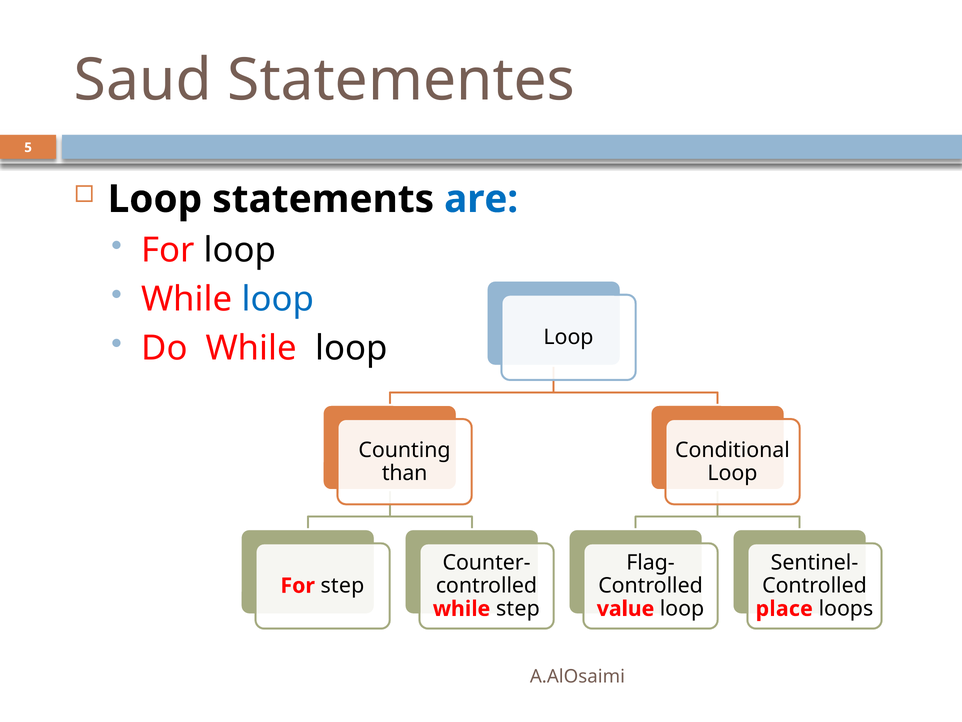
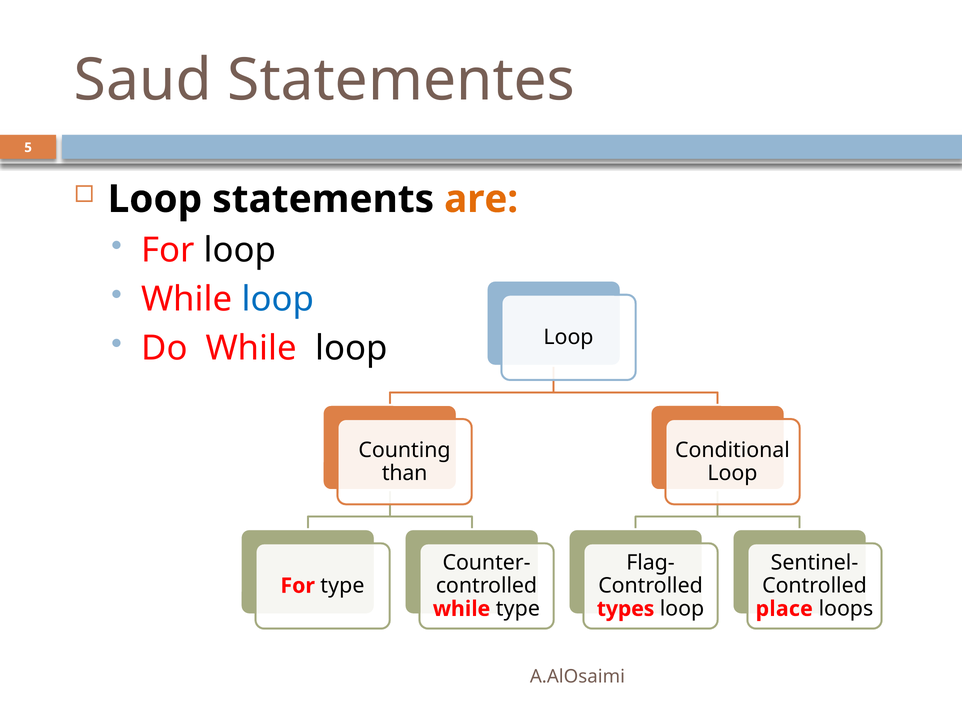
are colour: blue -> orange
For step: step -> type
while step: step -> type
value: value -> types
